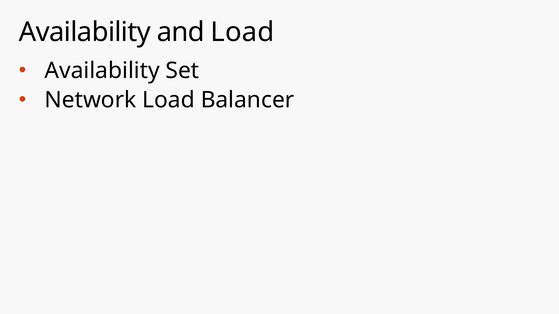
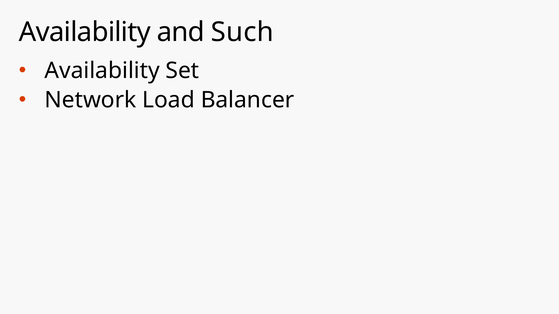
and Load: Load -> Such
